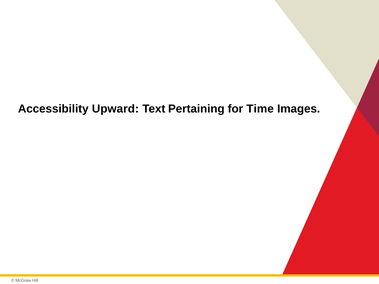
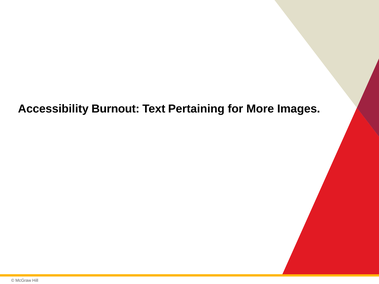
Upward: Upward -> Burnout
Time: Time -> More
